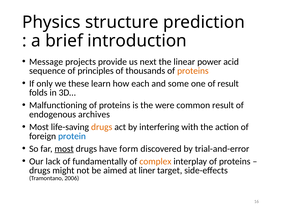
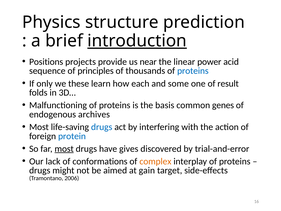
introduction underline: none -> present
Message: Message -> Positions
next: next -> near
proteins at (193, 71) colour: orange -> blue
were: were -> basis
common result: result -> genes
drugs at (102, 127) colour: orange -> blue
form: form -> gives
fundamentally: fundamentally -> conformations
liner: liner -> gain
